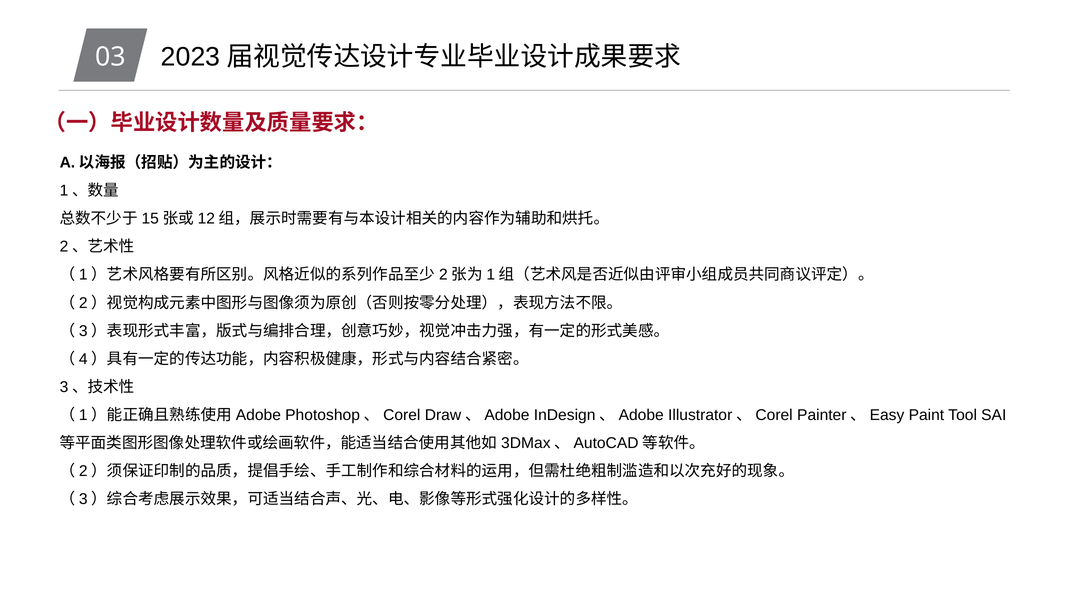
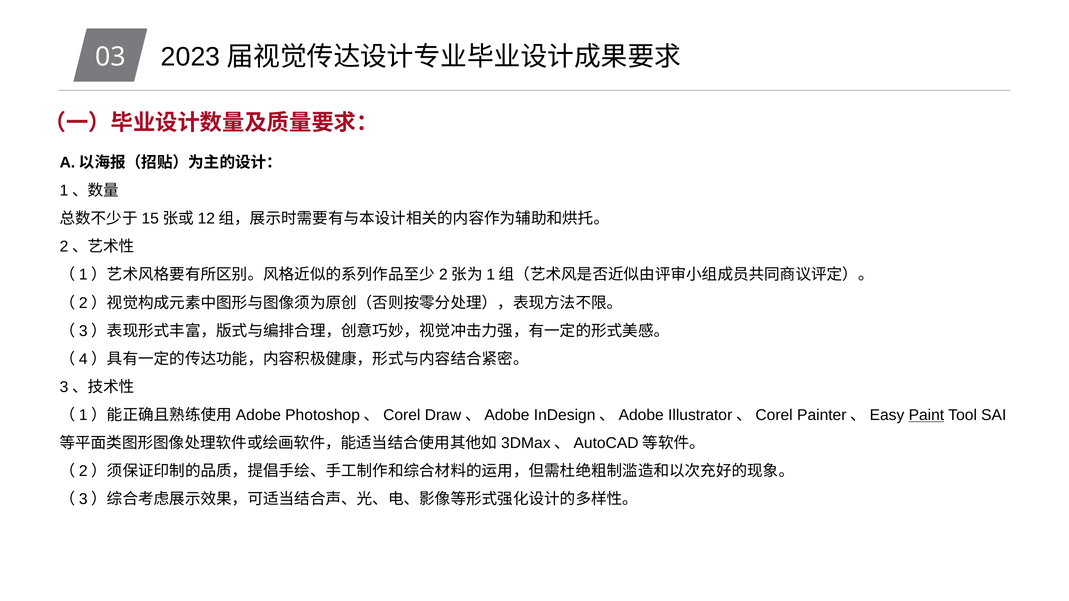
Paint underline: none -> present
